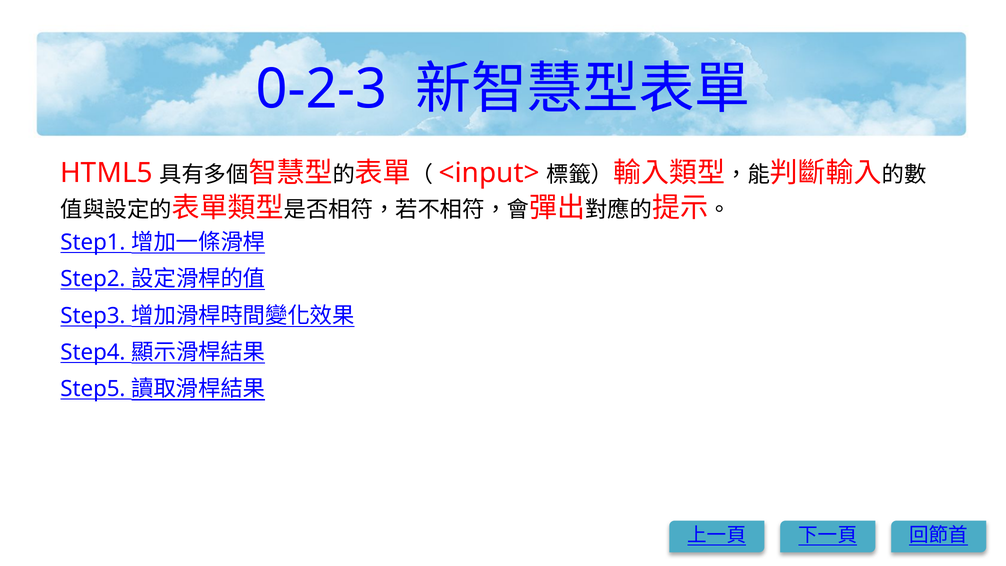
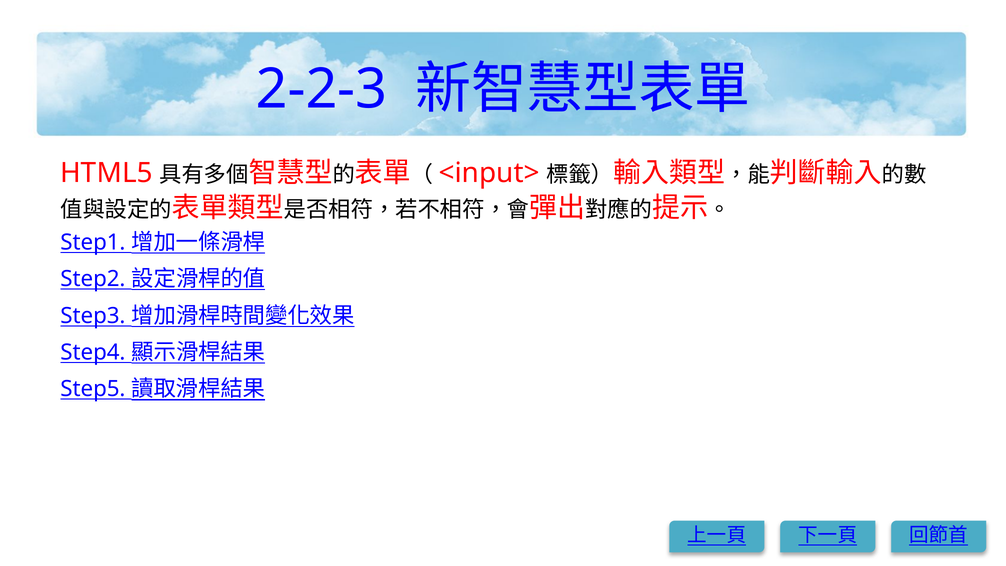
0-2-3: 0-2-3 -> 2-2-3
